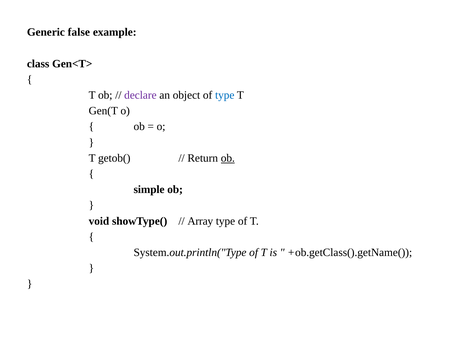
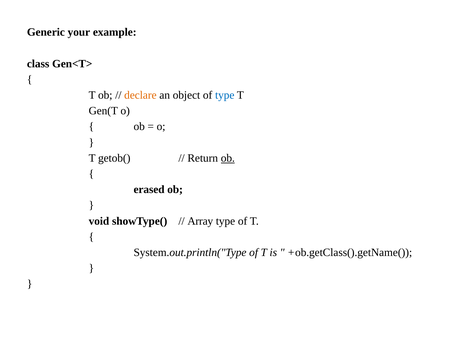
false: false -> your
declare colour: purple -> orange
simple: simple -> erased
